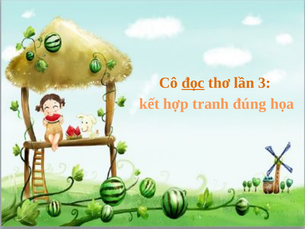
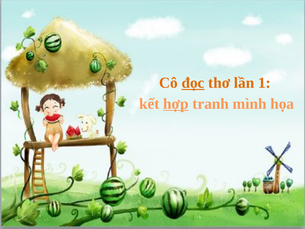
3: 3 -> 1
hợp underline: none -> present
đúng: đúng -> mình
